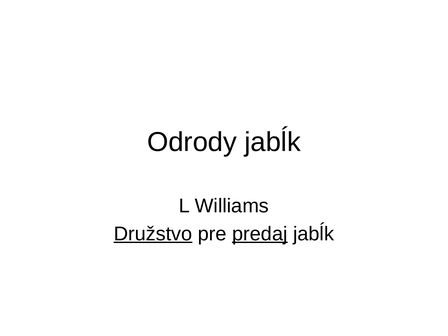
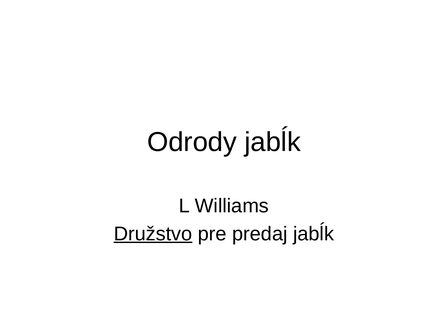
predaj underline: present -> none
